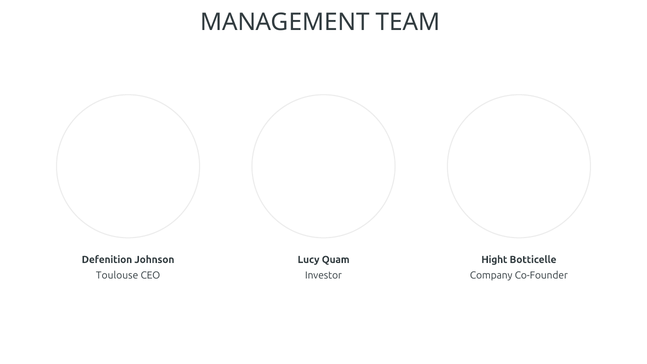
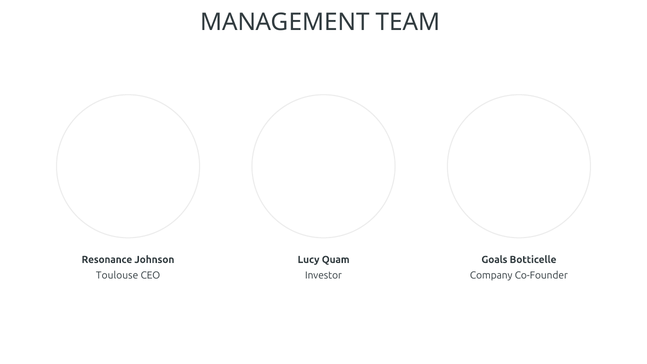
Defenition: Defenition -> Resonance
Hight: Hight -> Goals
